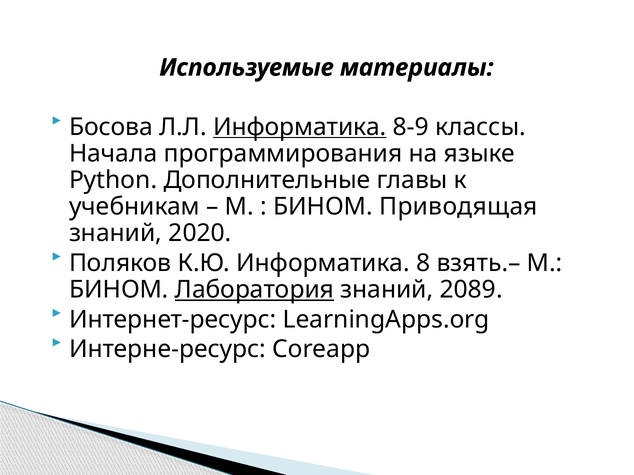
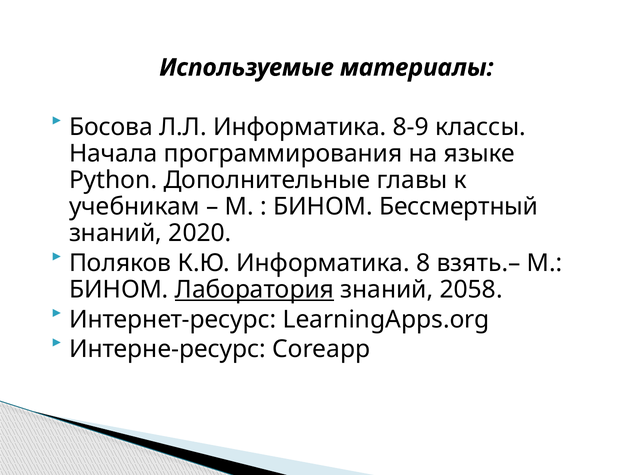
Информатика at (300, 127) underline: present -> none
Приводящая: Приводящая -> Бессмертный
2089: 2089 -> 2058
